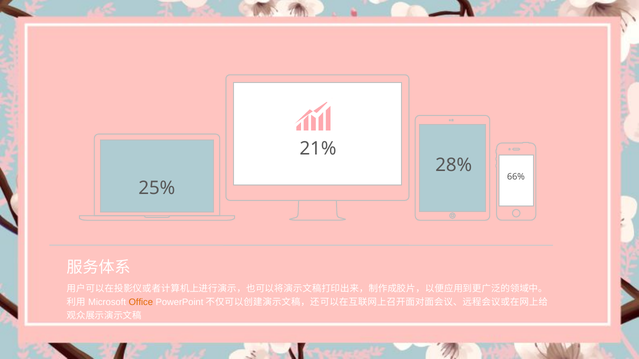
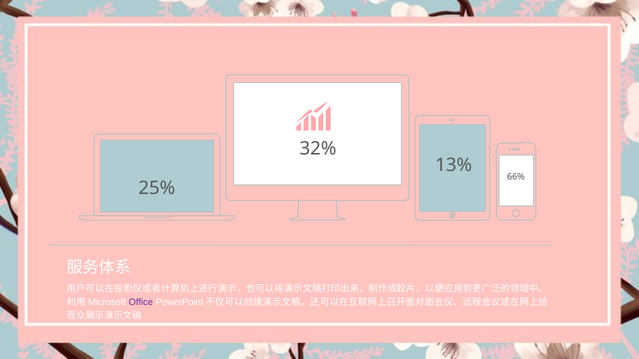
21%: 21% -> 32%
28%: 28% -> 13%
Office colour: orange -> purple
